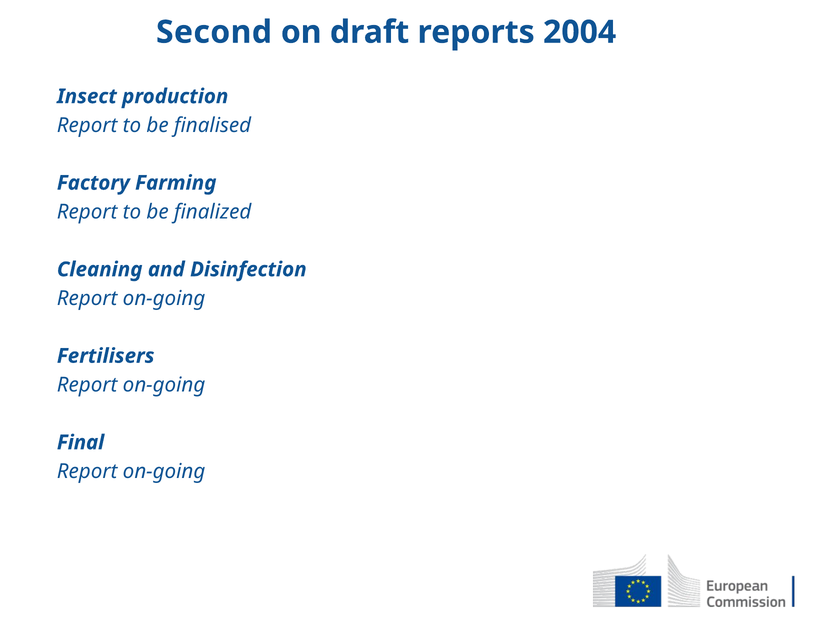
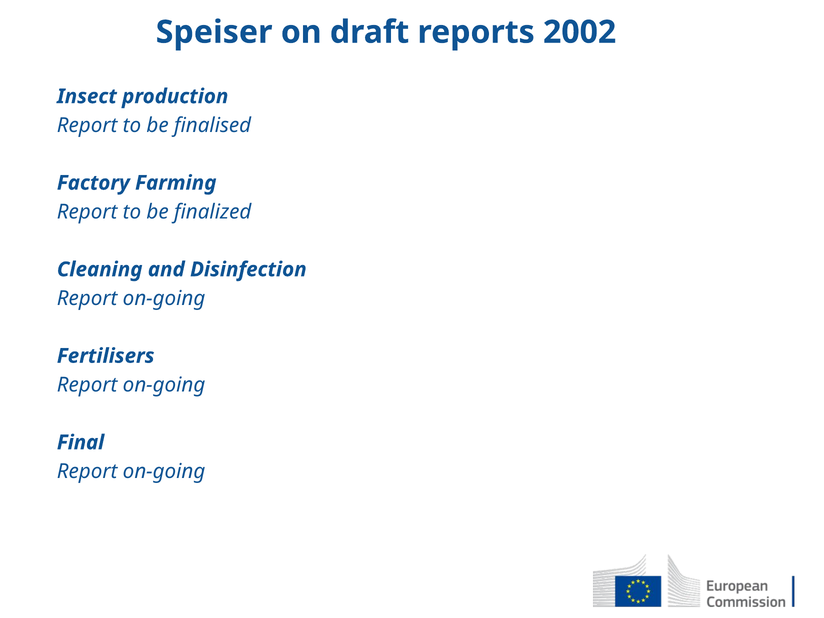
Second: Second -> Speiser
2004: 2004 -> 2002
